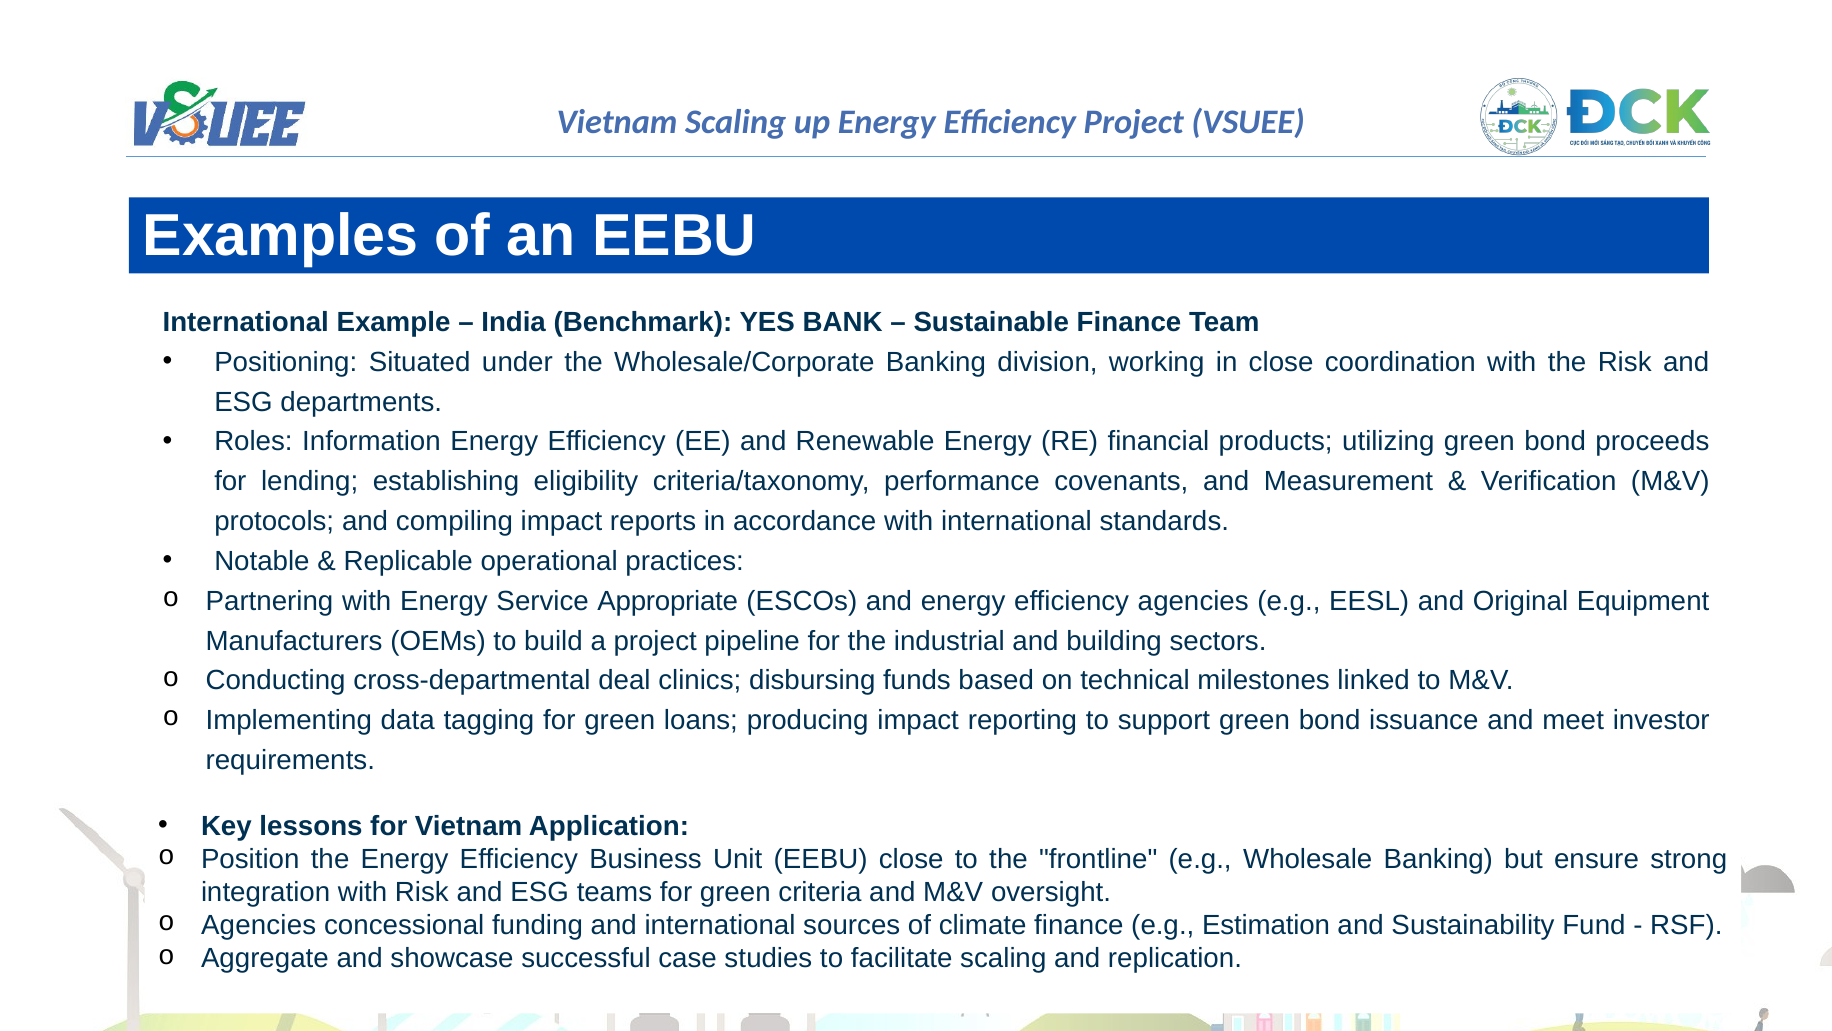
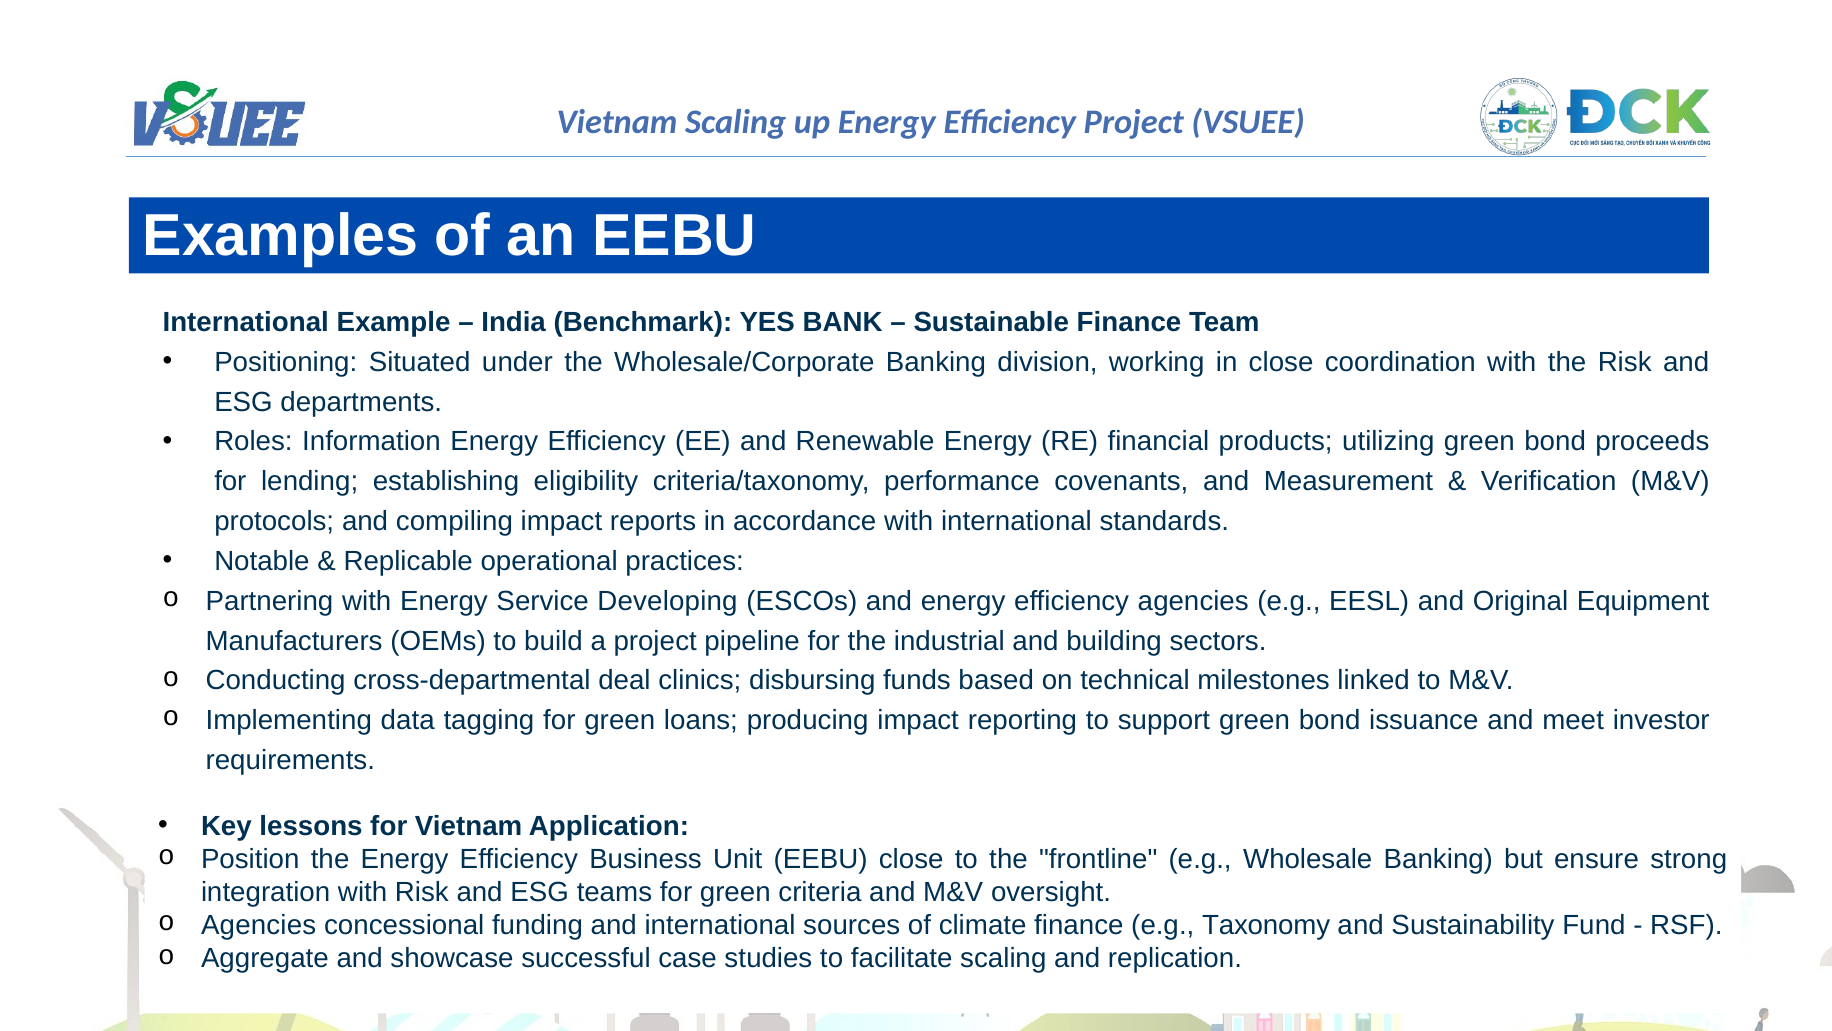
Appropriate: Appropriate -> Developing
Estimation: Estimation -> Taxonomy
